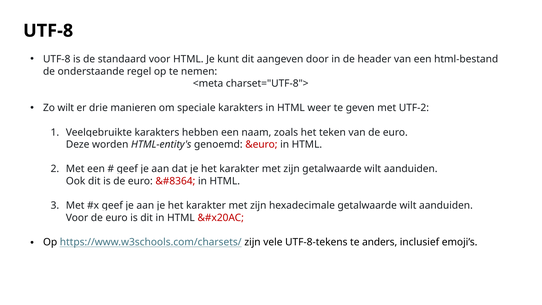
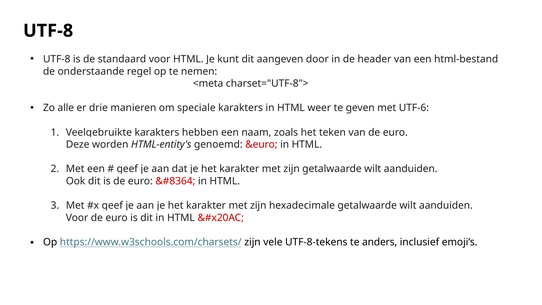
Zo wilt: wilt -> alle
UTF-2: UTF-2 -> UTF-6
